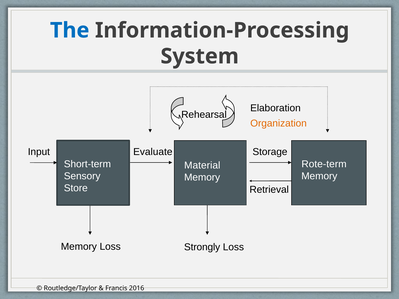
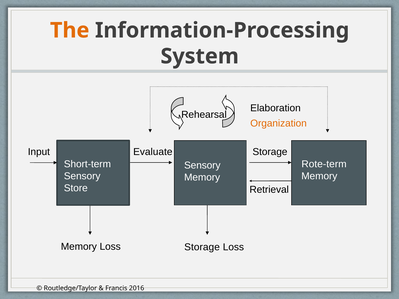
The colour: blue -> orange
Material at (202, 165): Material -> Sensory
Loss Strongly: Strongly -> Storage
